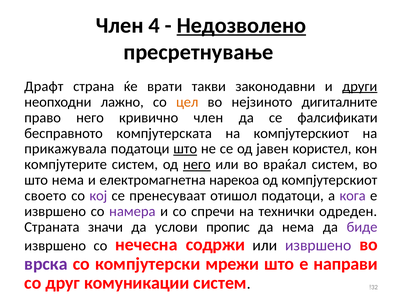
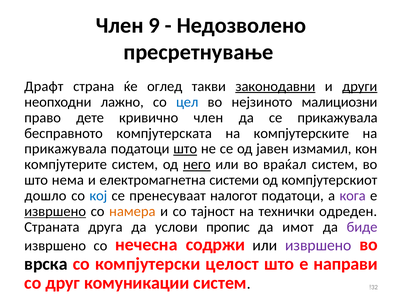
4: 4 -> 9
Недозволено underline: present -> none
врати: врати -> оглед
законодавни underline: none -> present
цел colour: orange -> blue
дигиталните: дигиталните -> малициозни
право него: него -> дете
се фалсификати: фалсификати -> прикажувала
на компјутерскиот: компјутерскиот -> компјутерските
користел: користел -> измамил
нарекоа: нарекоа -> системи
своето: своето -> дошло
кој colour: purple -> blue
отишол: отишол -> налогот
извршено at (55, 212) underline: none -> present
намера colour: purple -> orange
спречи: спречи -> тајност
значи: значи -> друга
да нема: нема -> имот
врска colour: purple -> black
мрежи: мрежи -> целост
